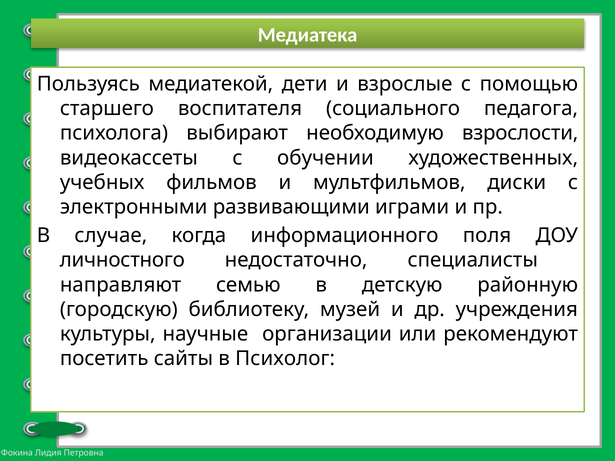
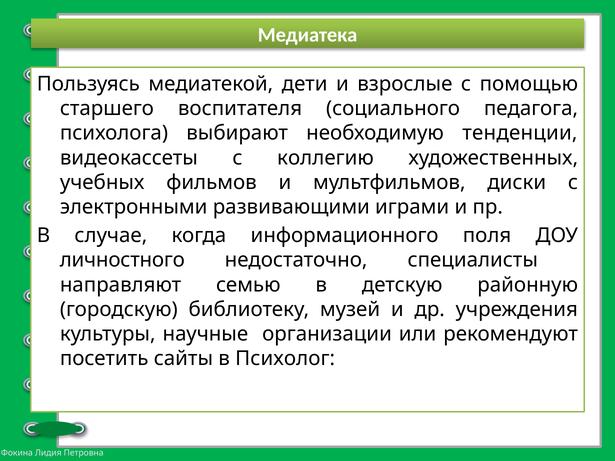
взрослости: взрослости -> тенденции
обучении: обучении -> коллегию
